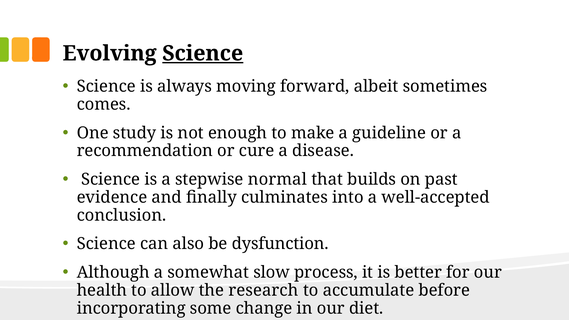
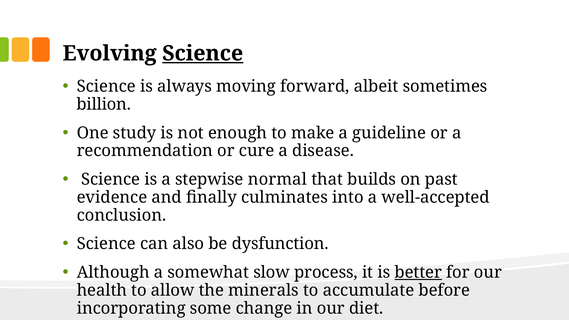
comes: comes -> billion
better underline: none -> present
research: research -> minerals
